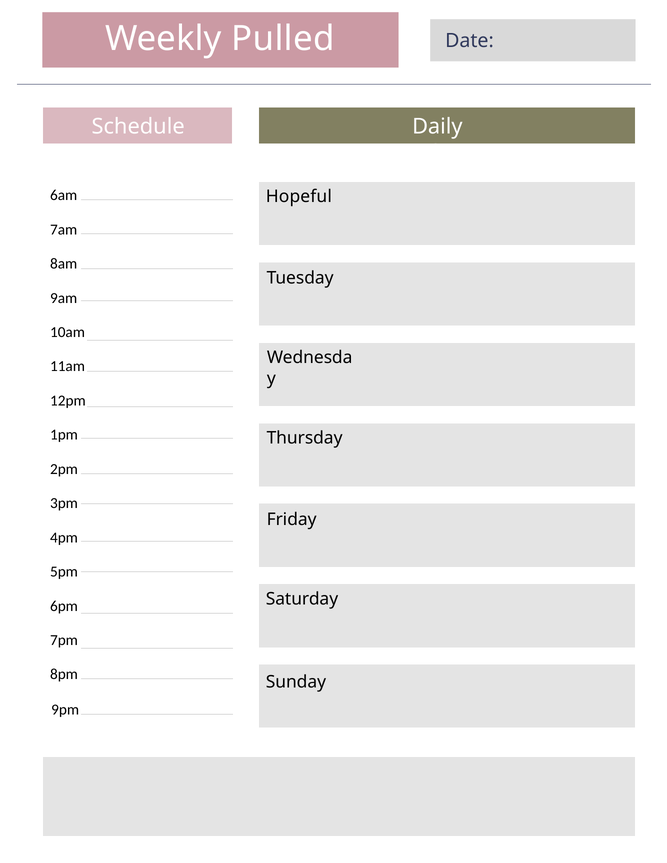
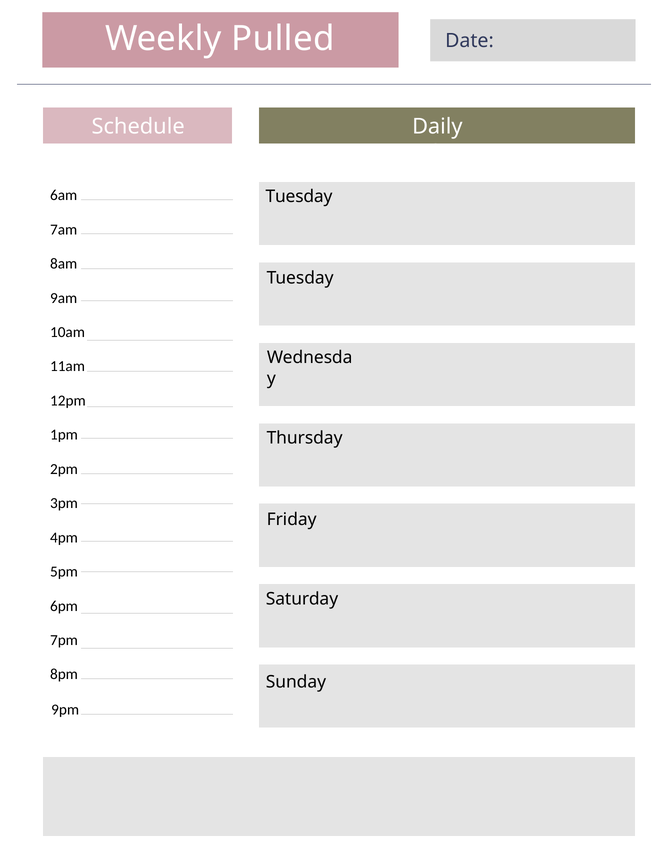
Hopeful at (299, 197): Hopeful -> Tuesday
